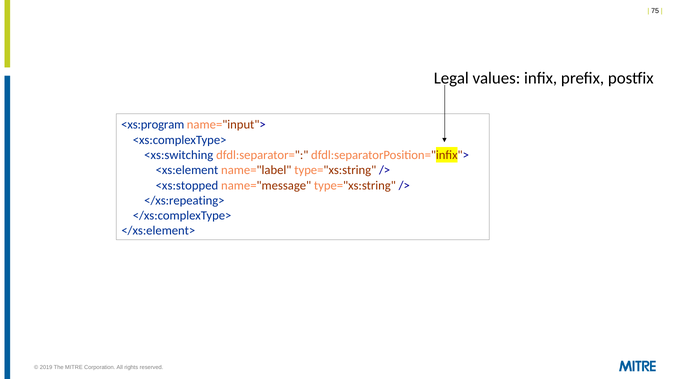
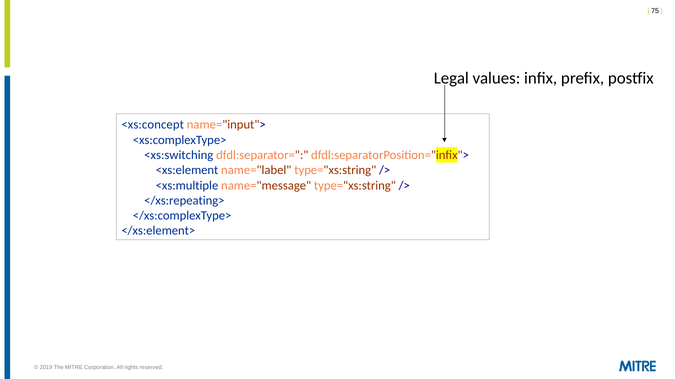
<xs:program: <xs:program -> <xs:concept
<xs:stopped: <xs:stopped -> <xs:multiple
